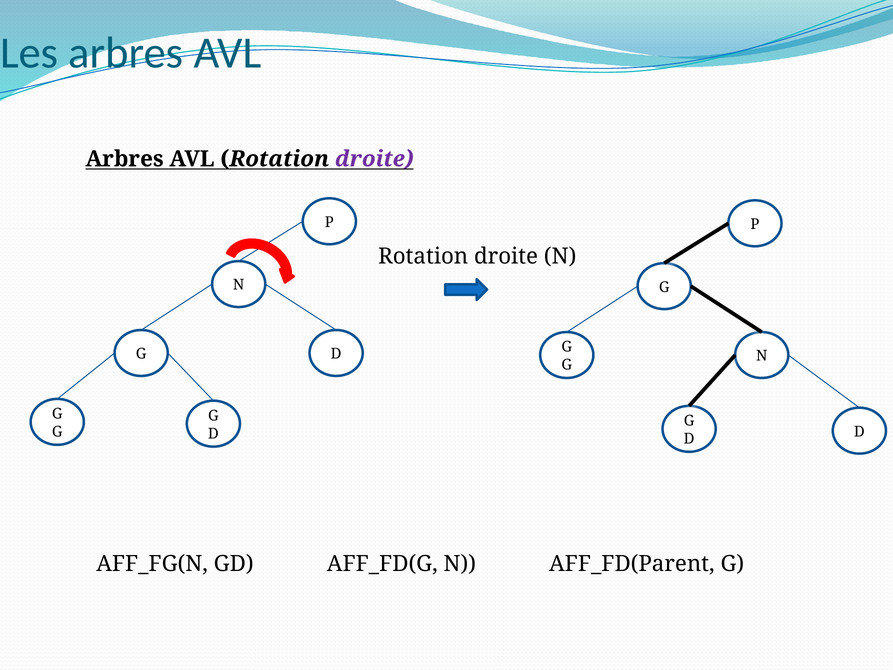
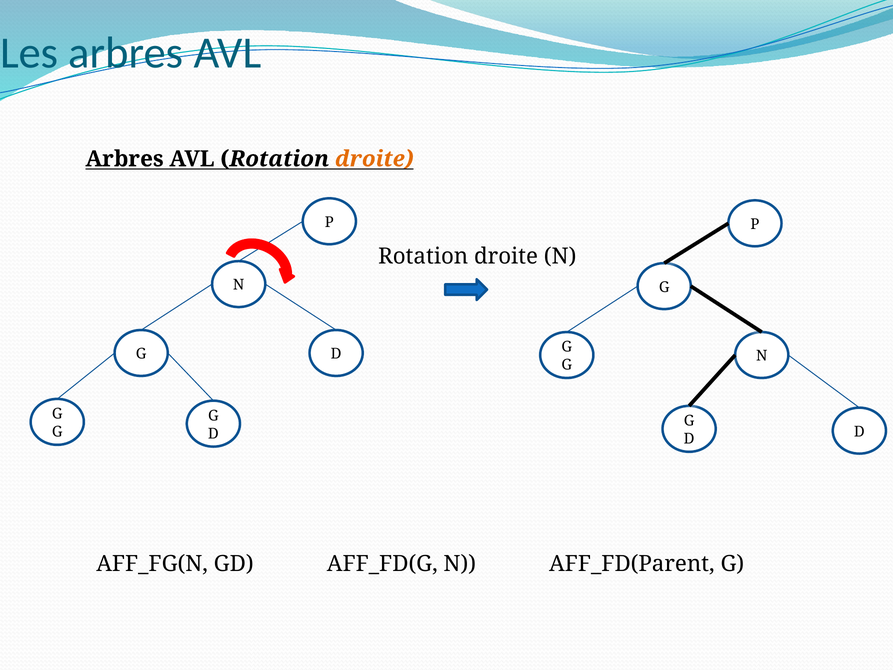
droite at (374, 159) colour: purple -> orange
